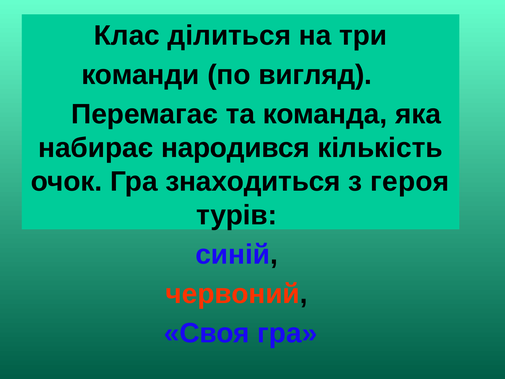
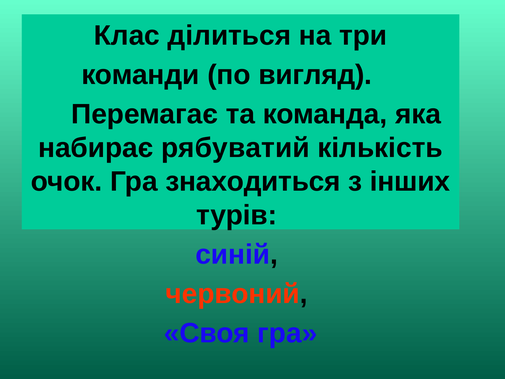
народився: народився -> рябуватий
героя: героя -> інших
